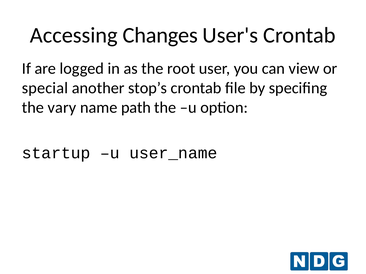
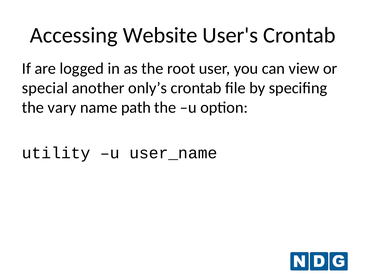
Changes: Changes -> Website
stop’s: stop’s -> only’s
startup: startup -> utility
